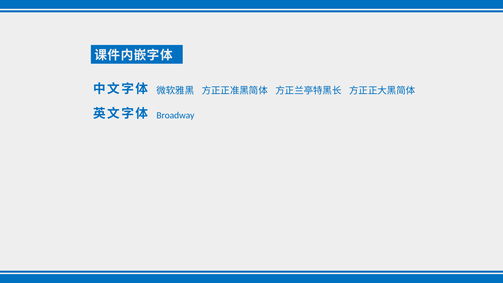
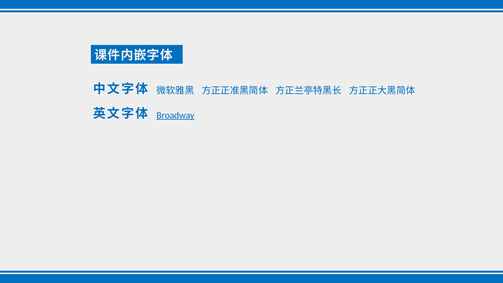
Broadway underline: none -> present
